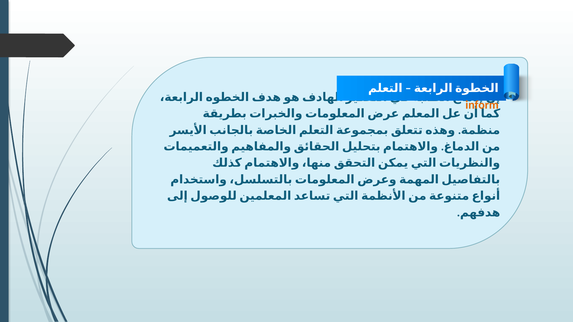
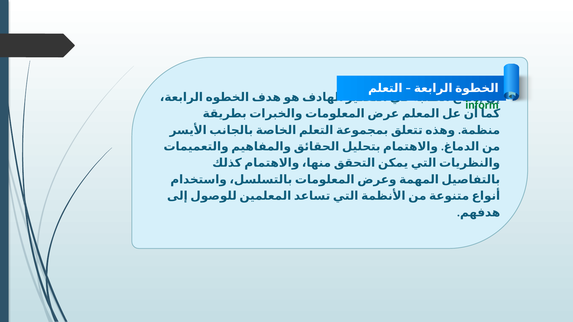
inform colour: orange -> green
